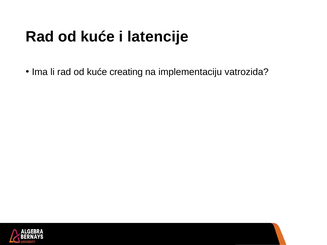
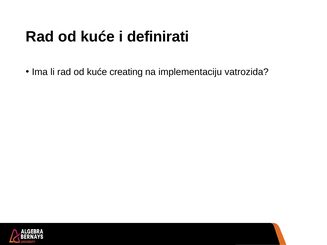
latencije: latencije -> definirati
